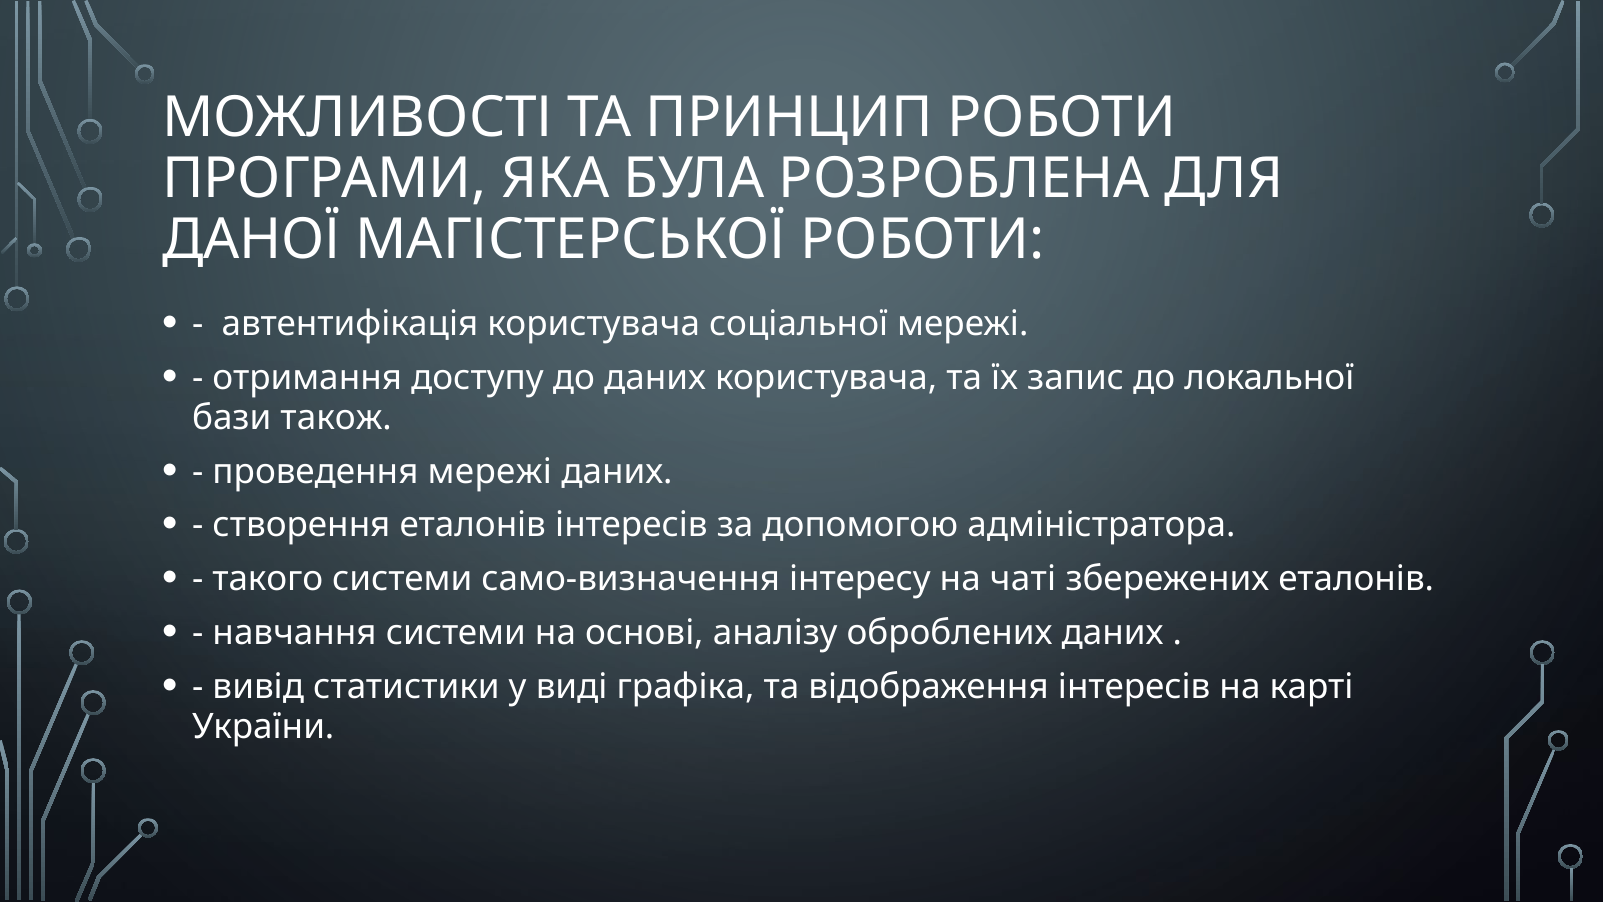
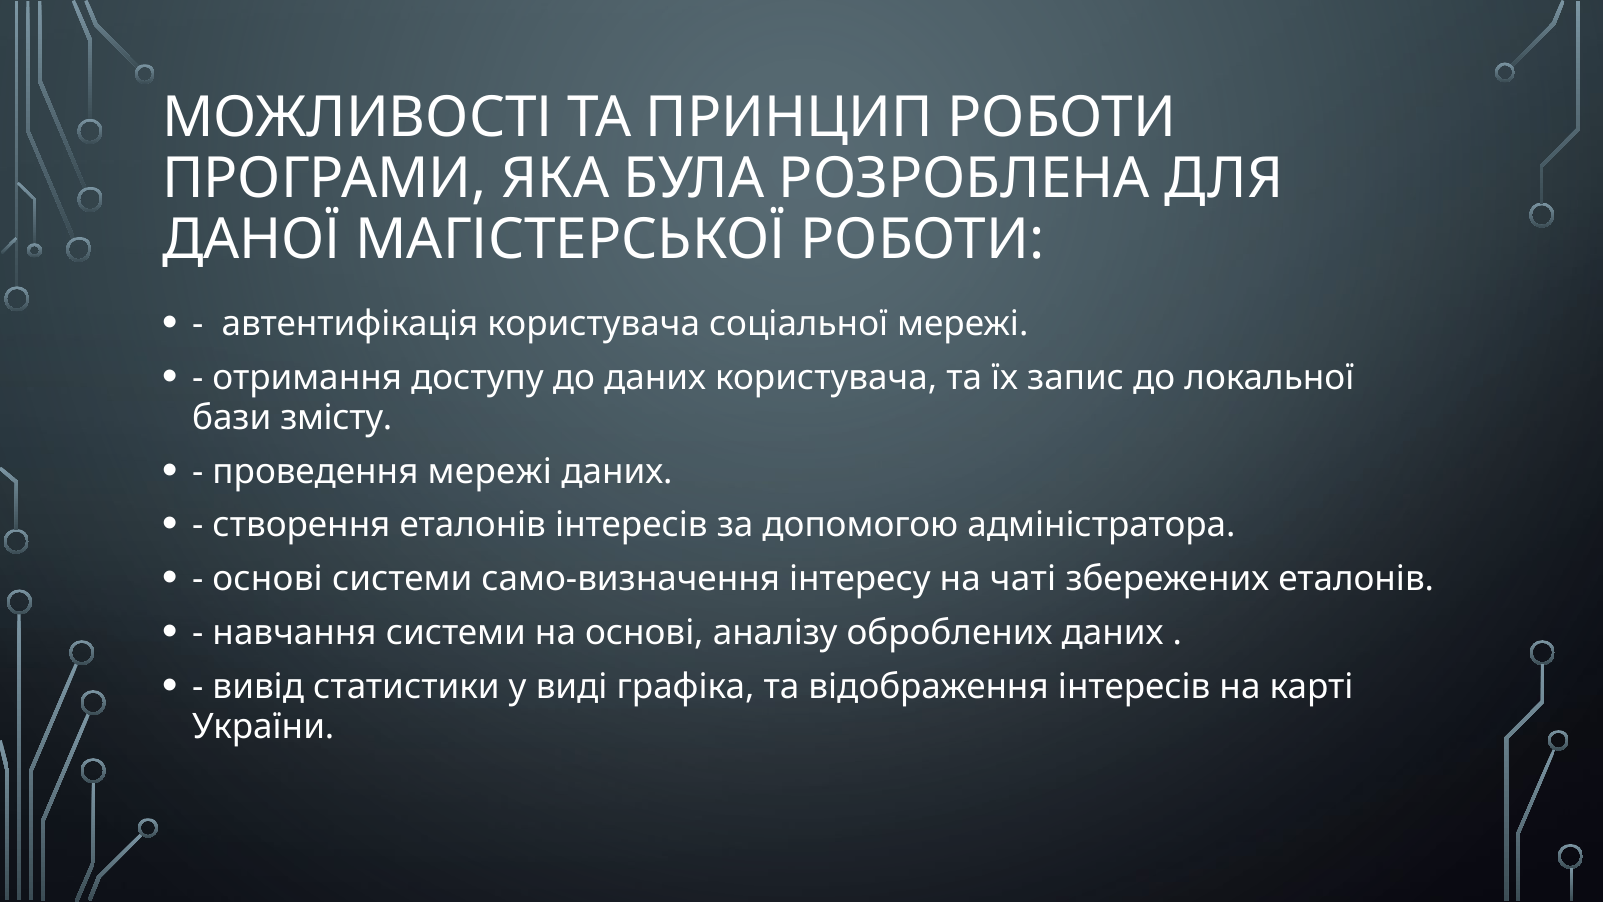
також: також -> змісту
такого at (268, 579): такого -> основі
